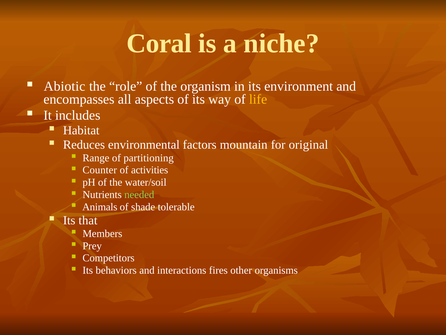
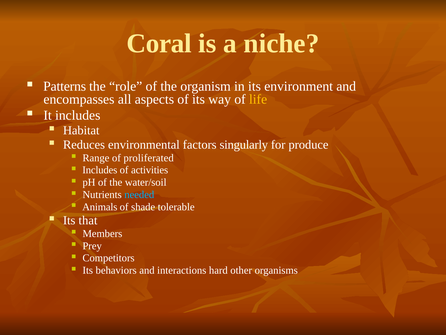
Abiotic: Abiotic -> Patterns
mountain: mountain -> singularly
original: original -> produce
partitioning: partitioning -> proliferated
Counter at (100, 170): Counter -> Includes
needed colour: light green -> light blue
fires: fires -> hard
